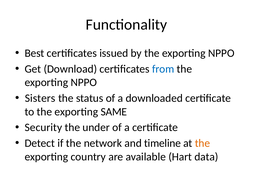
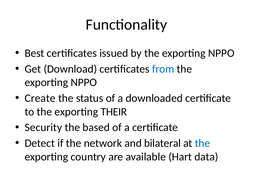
Sisters: Sisters -> Create
SAME: SAME -> THEIR
under: under -> based
timeline: timeline -> bilateral
the at (202, 143) colour: orange -> blue
